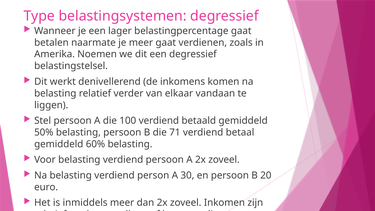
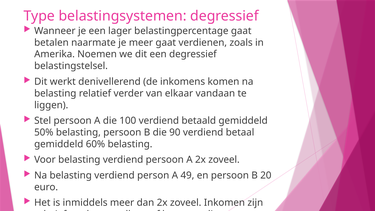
71: 71 -> 90
30: 30 -> 49
